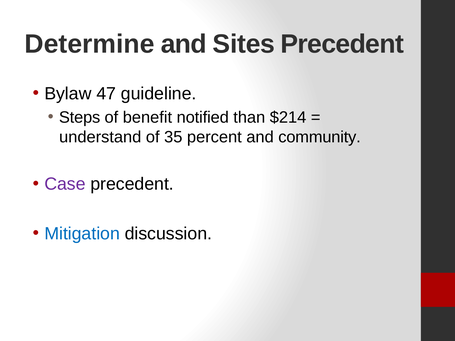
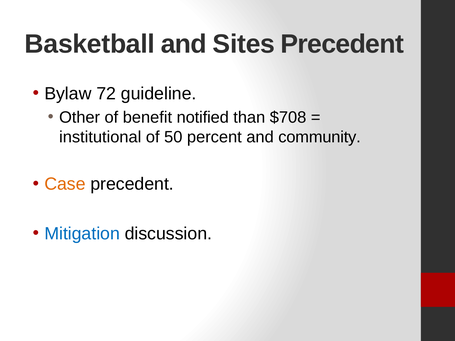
Determine: Determine -> Basketball
47: 47 -> 72
Steps: Steps -> Other
$214: $214 -> $708
understand: understand -> institutional
35: 35 -> 50
Case colour: purple -> orange
